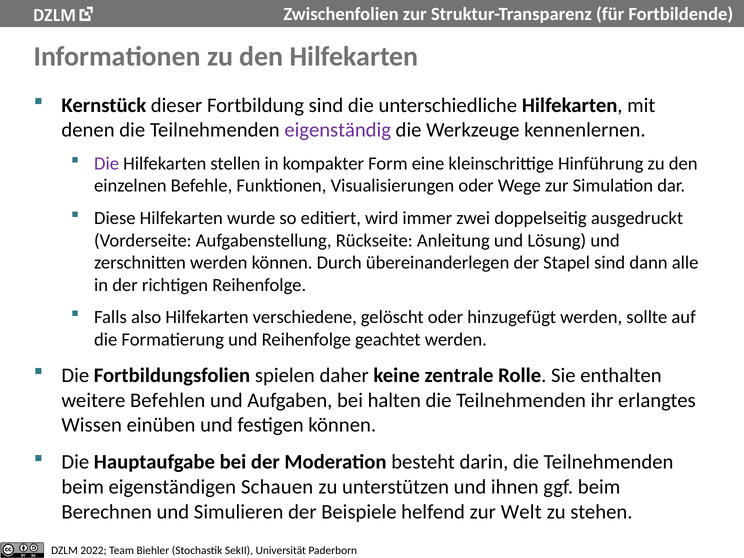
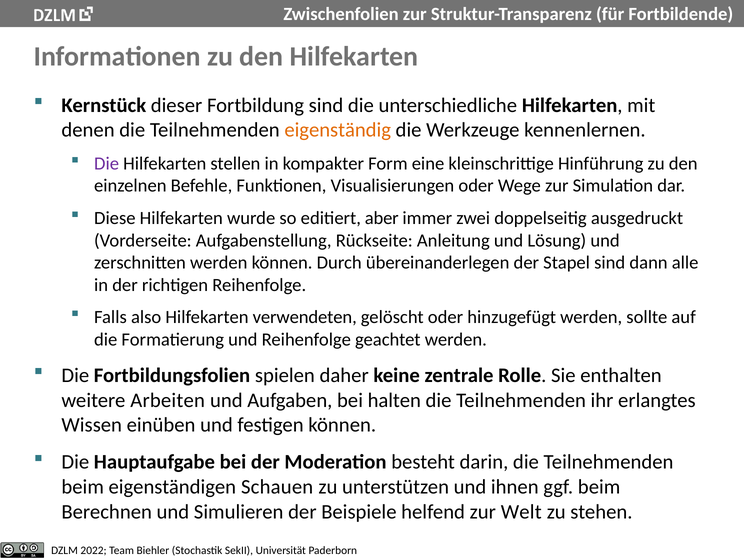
eigenständig colour: purple -> orange
wird: wird -> aber
verschiedene: verschiedene -> verwendeten
Befehlen: Befehlen -> Arbeiten
